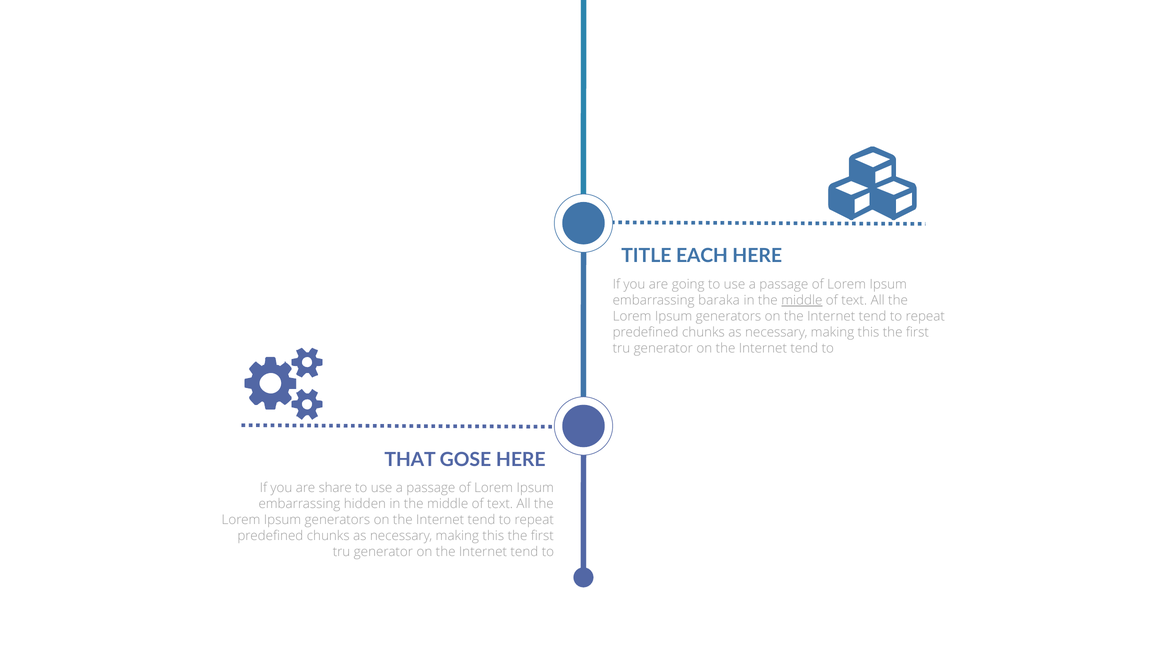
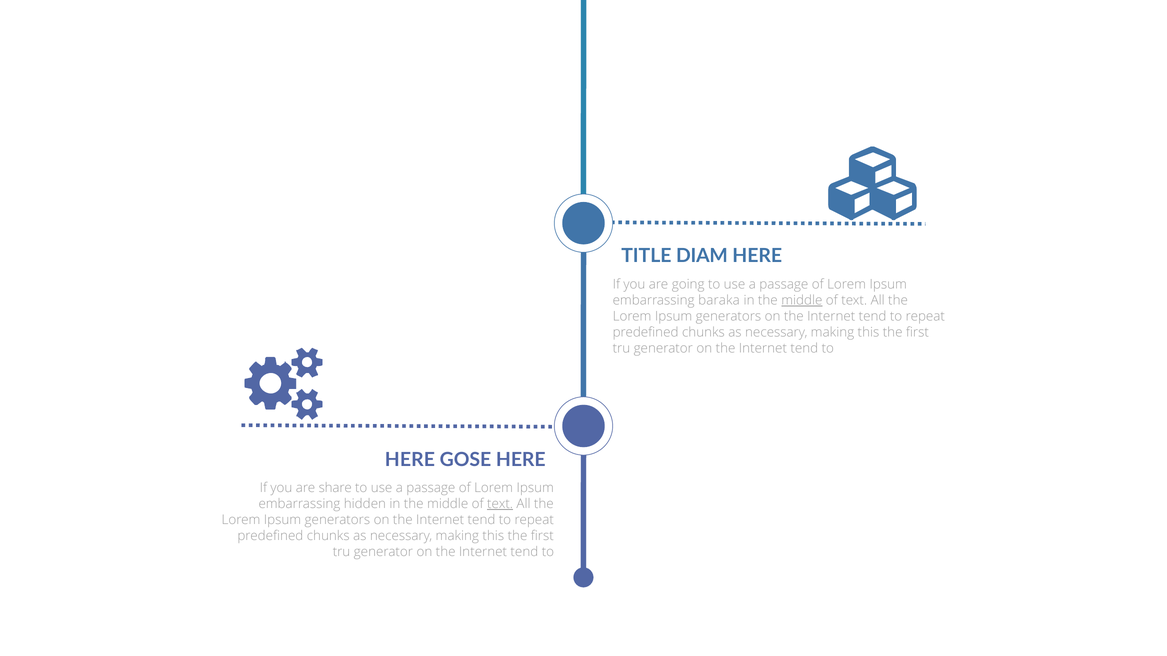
EACH: EACH -> DIAM
THAT at (410, 460): THAT -> HERE
text at (500, 504) underline: none -> present
